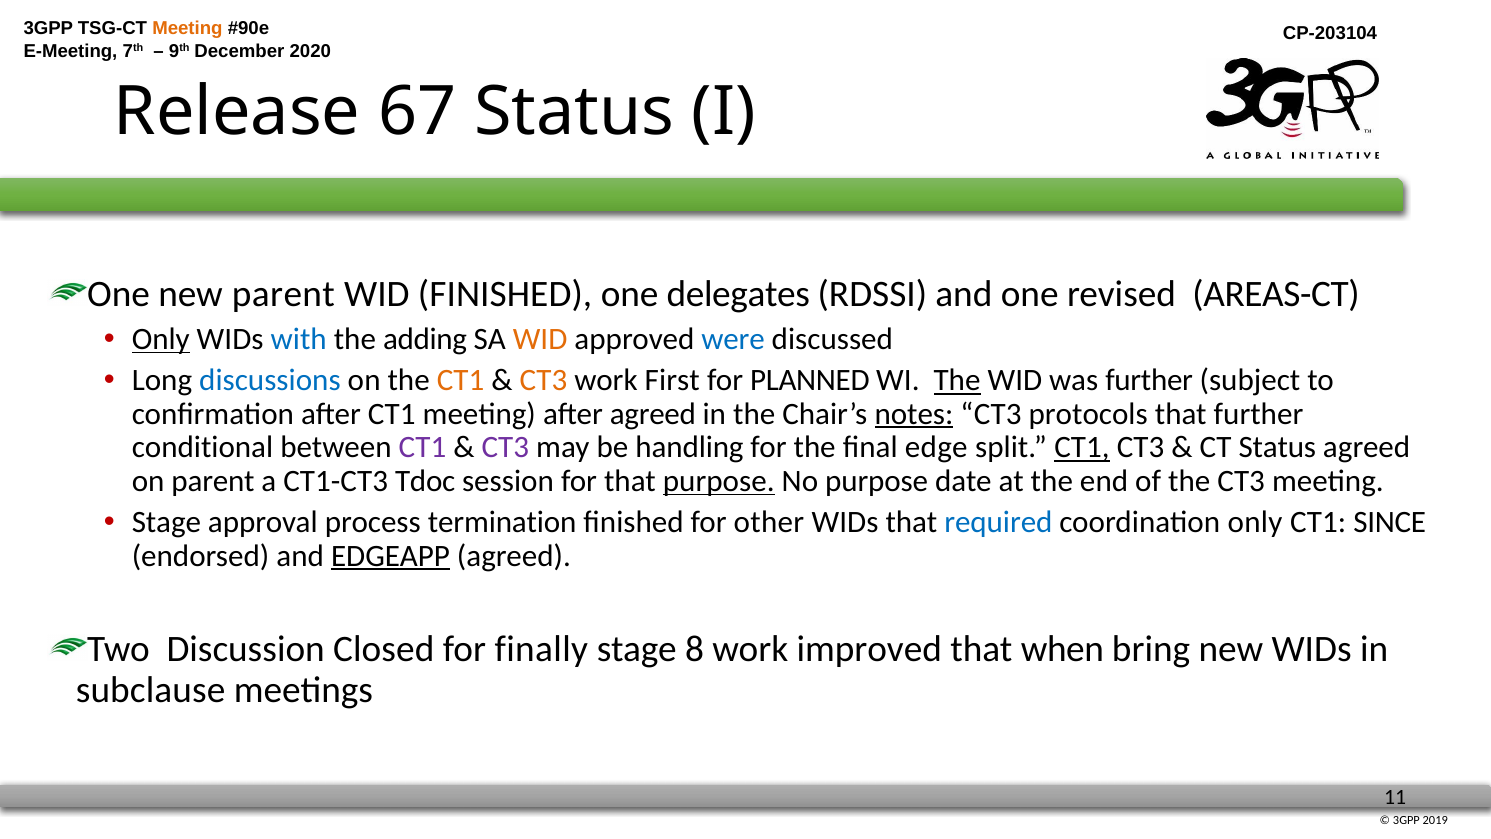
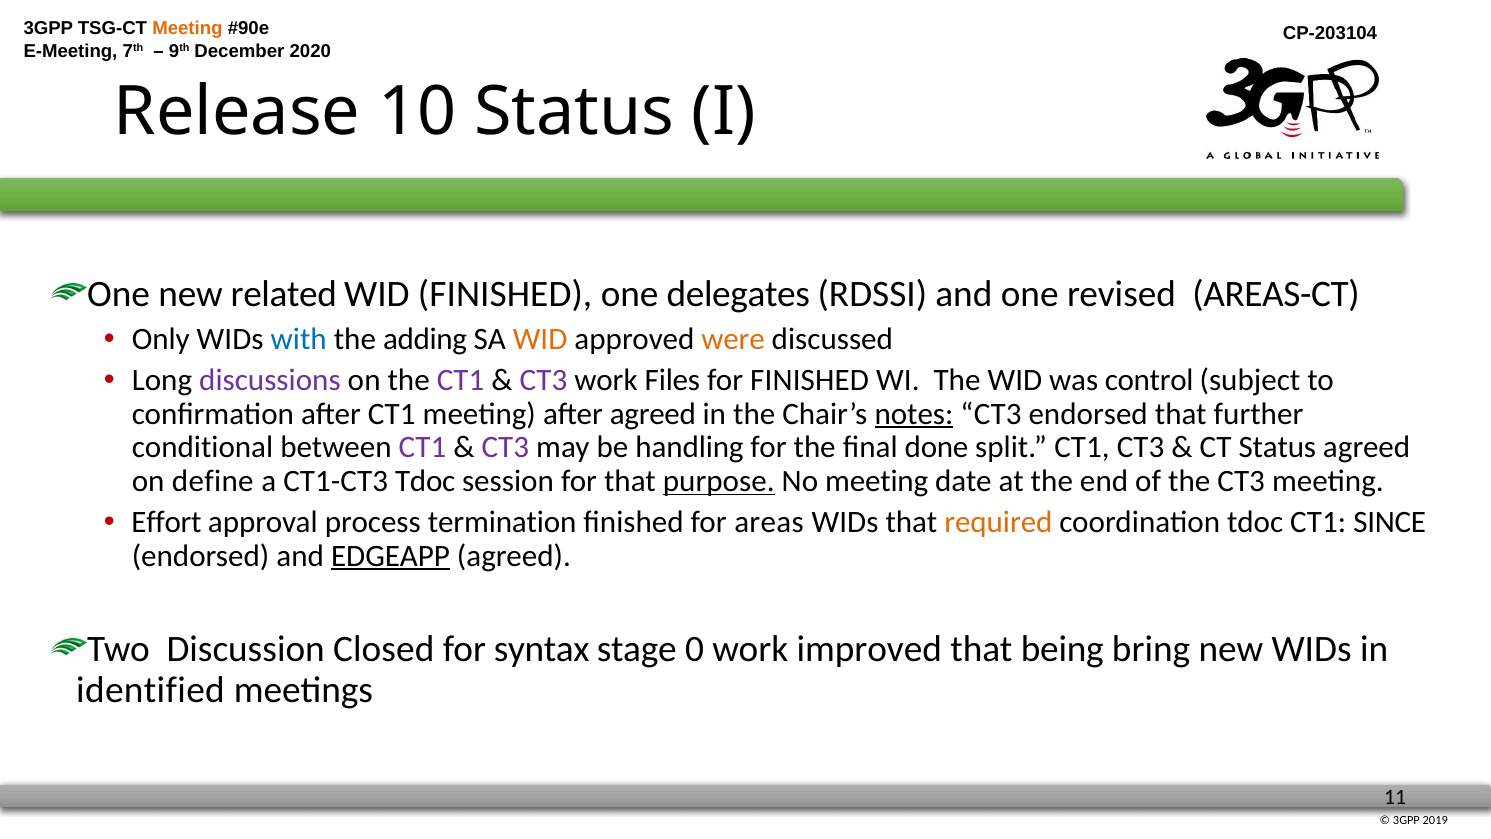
67: 67 -> 10
new parent: parent -> related
Only at (161, 339) underline: present -> none
were colour: blue -> orange
discussions colour: blue -> purple
CT1 at (461, 380) colour: orange -> purple
CT3 at (543, 380) colour: orange -> purple
First: First -> Files
for PLANNED: PLANNED -> FINISHED
The at (957, 380) underline: present -> none
was further: further -> control
CT3 protocols: protocols -> endorsed
edge: edge -> done
CT1 at (1082, 447) underline: present -> none
on parent: parent -> define
No purpose: purpose -> meeting
Stage at (166, 522): Stage -> Effort
other: other -> areas
required colour: blue -> orange
coordination only: only -> tdoc
finally: finally -> syntax
8: 8 -> 0
when: when -> being
subclause: subclause -> identified
